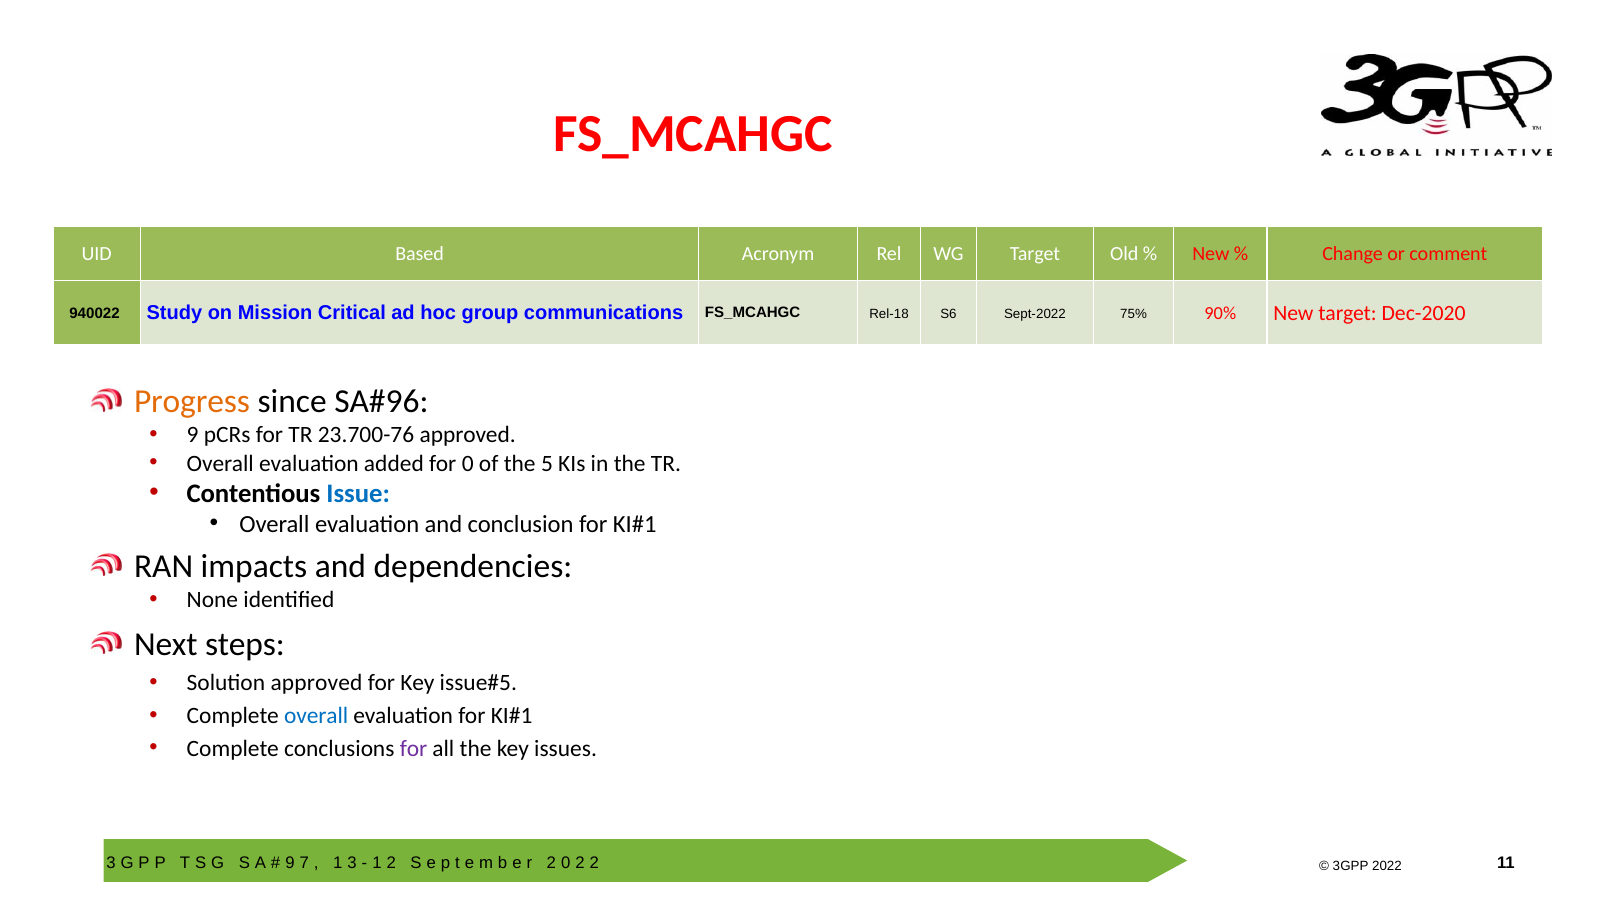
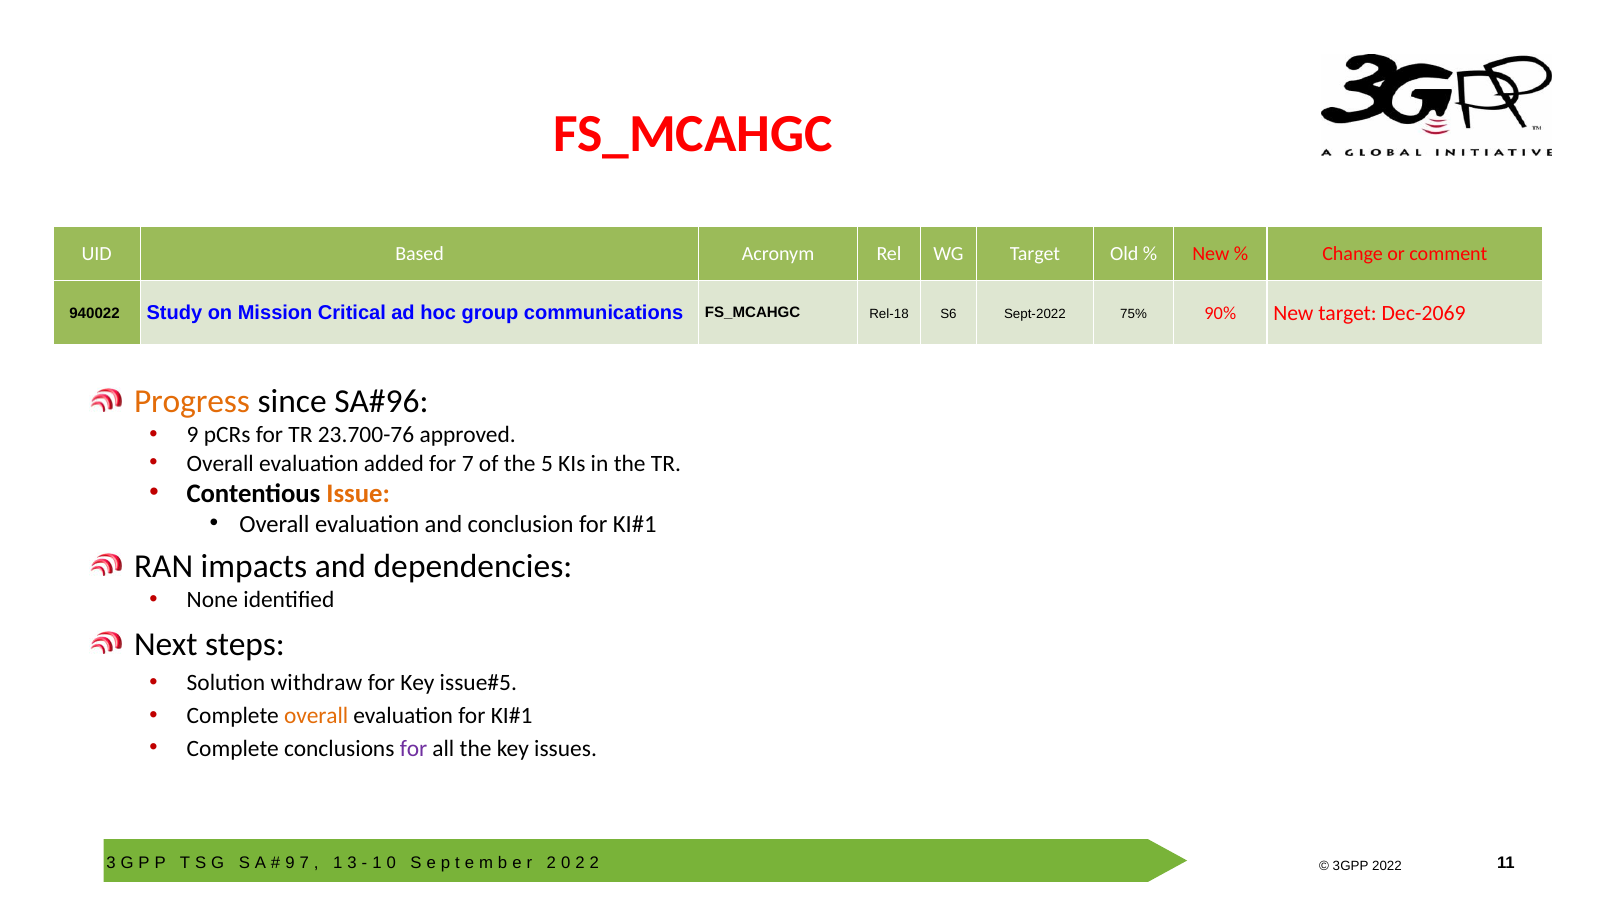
Dec-2020: Dec-2020 -> Dec-2069
for 0: 0 -> 7
Issue colour: blue -> orange
Solution approved: approved -> withdraw
overall at (316, 716) colour: blue -> orange
1 2: 2 -> 0
